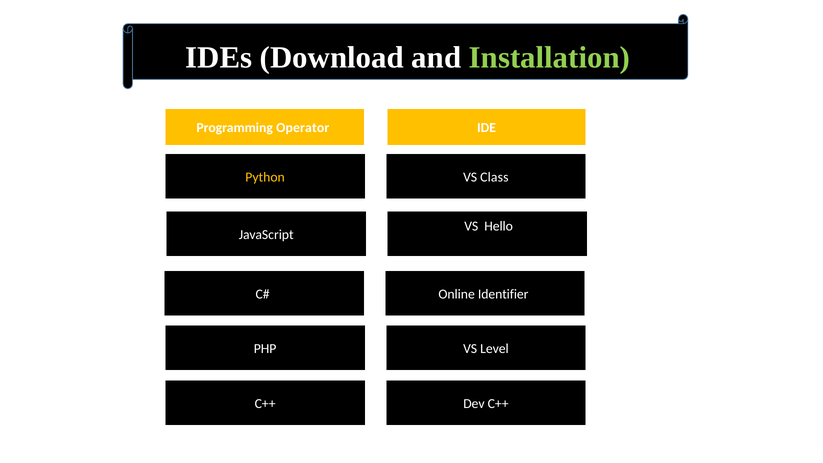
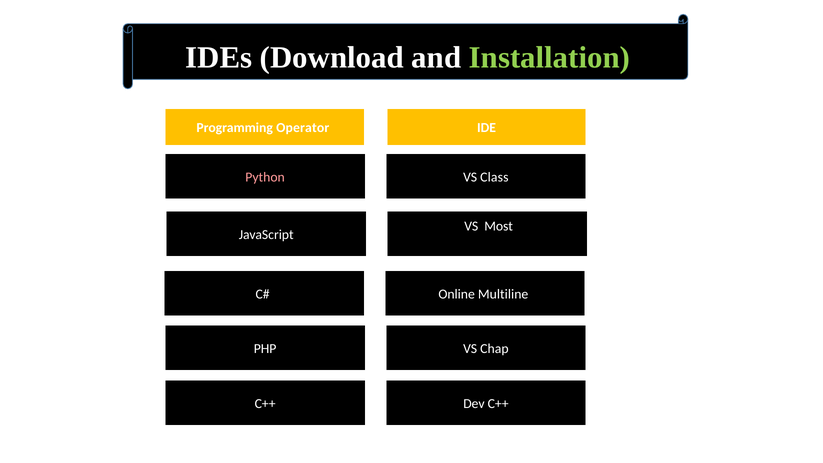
Python colour: yellow -> pink
Hello: Hello -> Most
Identifier: Identifier -> Multiline
Level: Level -> Chap
